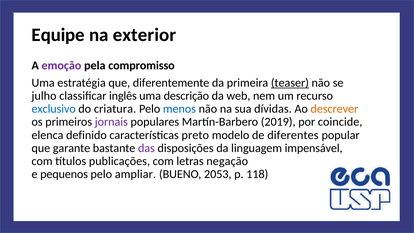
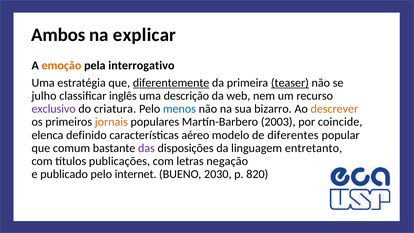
Equipe: Equipe -> Ambos
exterior: exterior -> explicar
emoção colour: purple -> orange
compromisso: compromisso -> interrogativo
diferentemente underline: none -> present
exclusivo colour: blue -> purple
dívidas: dívidas -> bizarro
jornais colour: purple -> orange
2019: 2019 -> 2003
preto: preto -> aéreo
garante: garante -> comum
impensável: impensável -> entretanto
pequenos: pequenos -> publicado
ampliar: ampliar -> internet
2053: 2053 -> 2030
118: 118 -> 820
